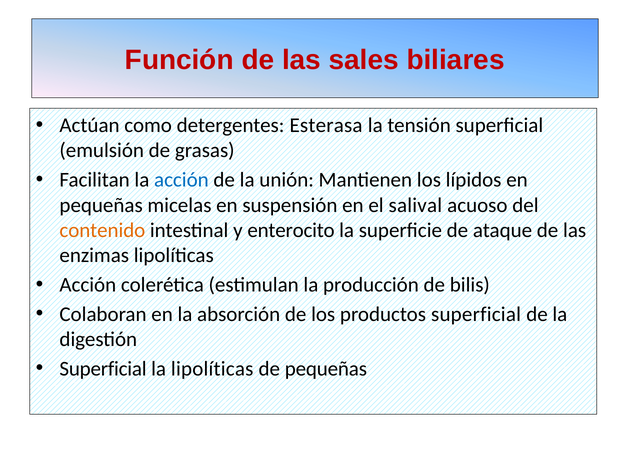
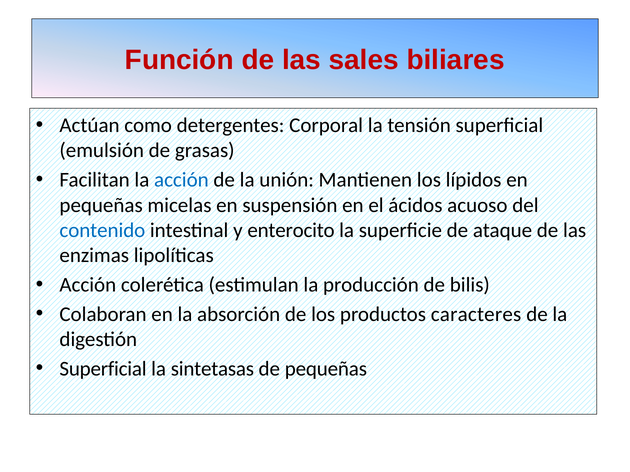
Esterasa: Esterasa -> Corporal
salival: salival -> ácidos
contenido colour: orange -> blue
productos superficial: superficial -> caracteres
la lipolíticas: lipolíticas -> sintetasas
